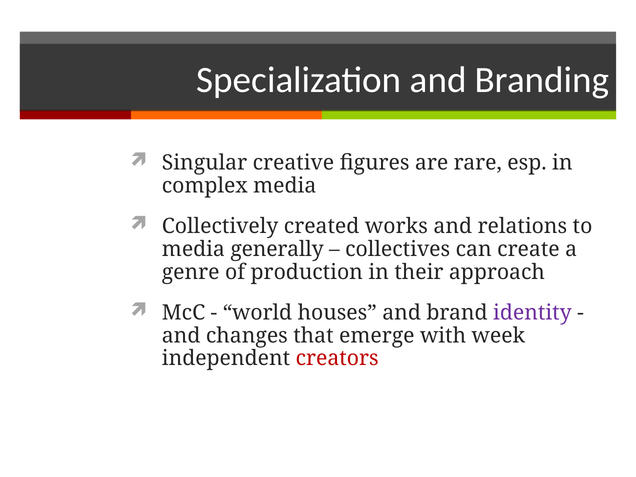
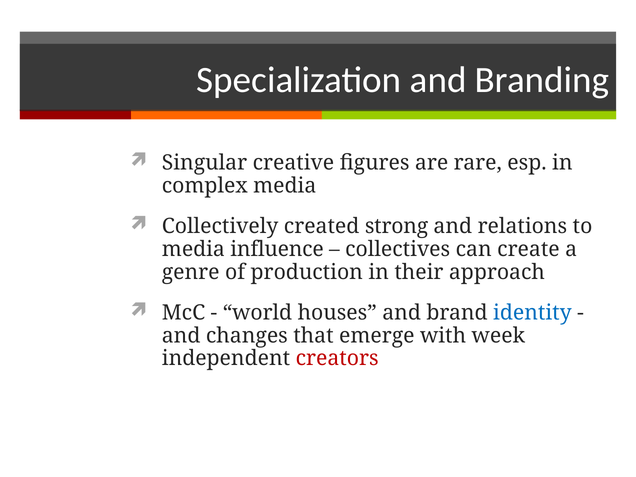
works: works -> strong
generally: generally -> influence
identity colour: purple -> blue
